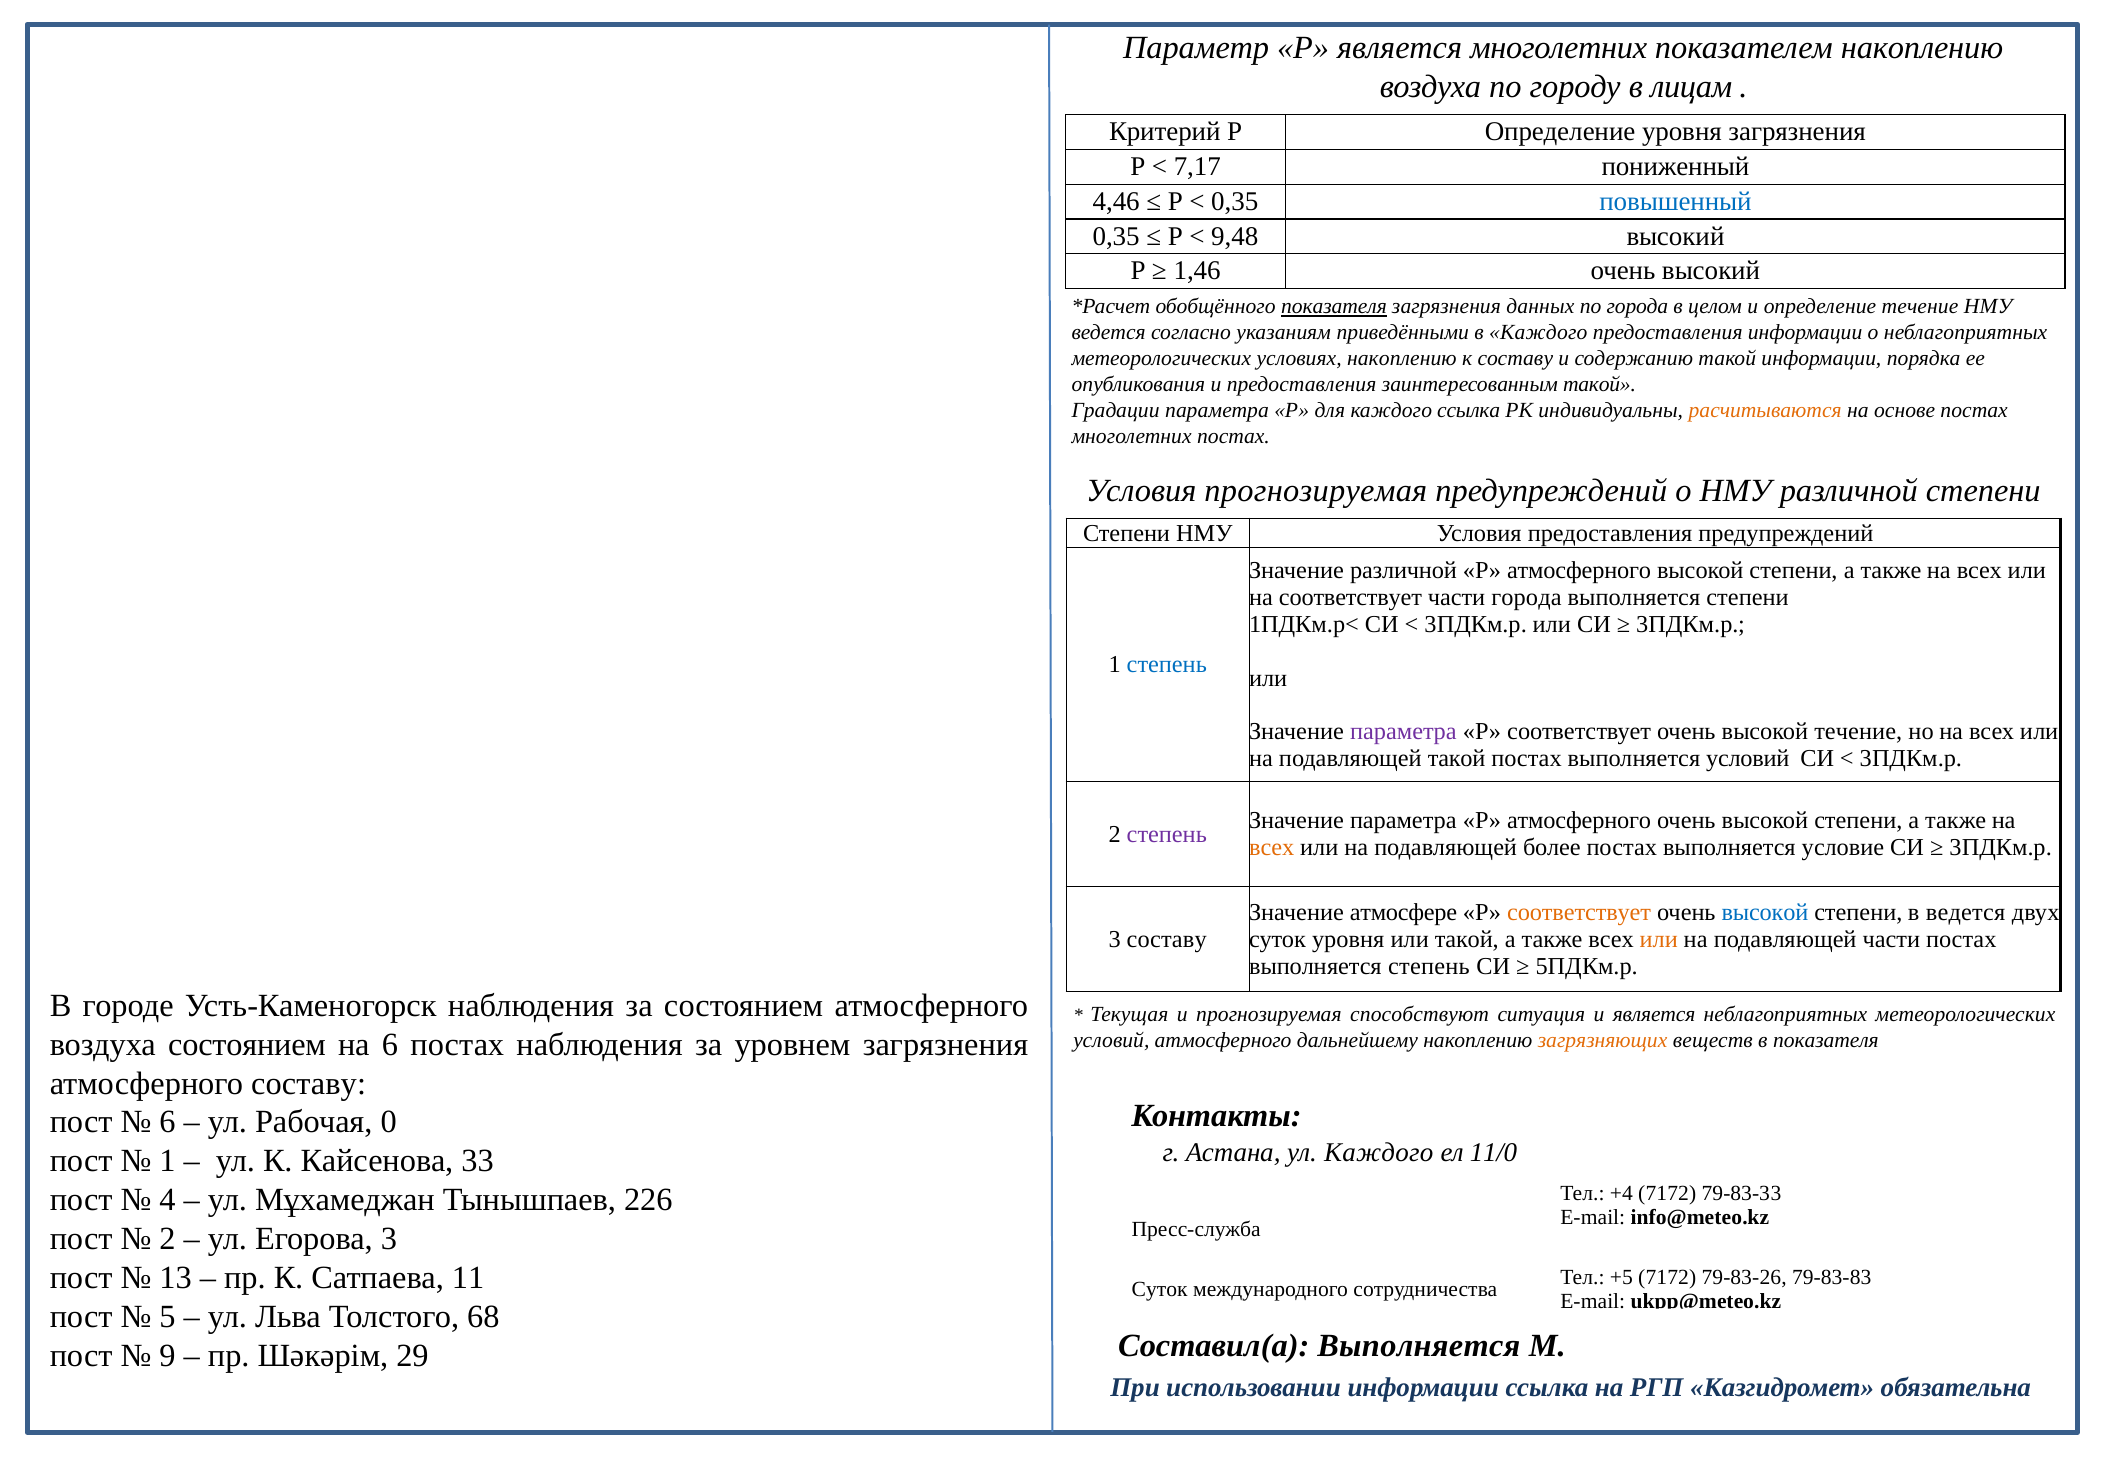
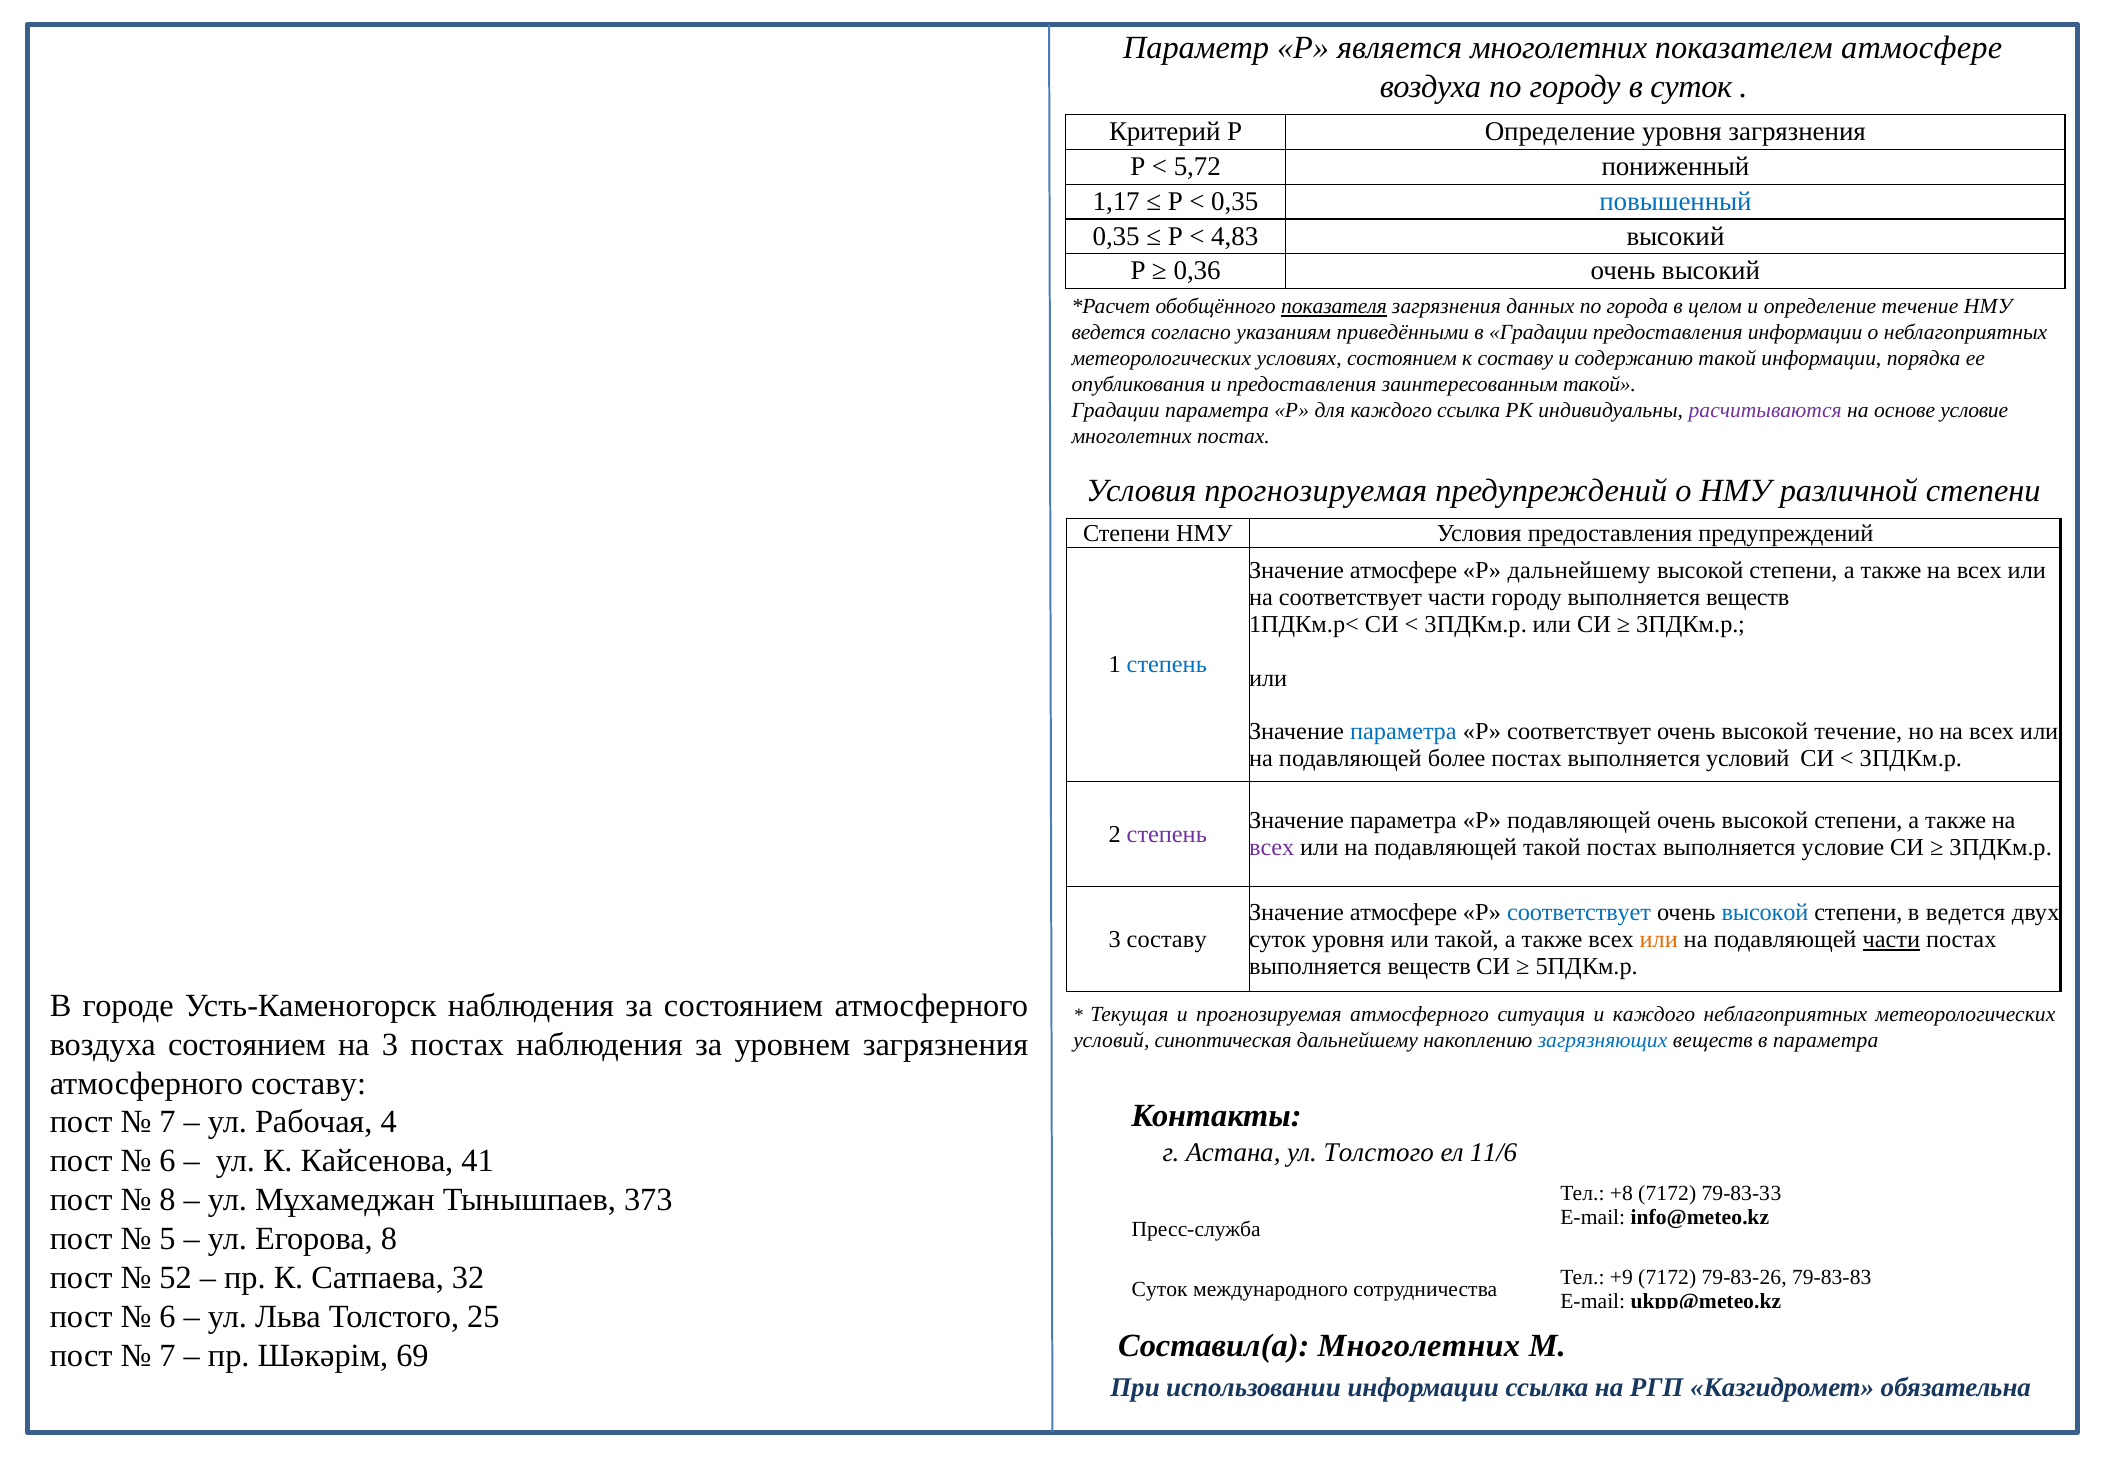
показателем накоплению: накоплению -> атмосфере
в лицам: лицам -> суток
7,17: 7,17 -> 5,72
4,46: 4,46 -> 1,17
9,48: 9,48 -> 4,83
1,46: 1,46 -> 0,36
в Каждого: Каждого -> Градации
условиях накоплению: накоплению -> состоянием
расчитываются colour: orange -> purple
основе постах: постах -> условие
различной at (1403, 571): различной -> атмосфере
атмосферного at (1579, 571): атмосферного -> дальнейшему
части города: города -> городу
степени at (1748, 597): степени -> веществ
параметра at (1403, 732) colour: purple -> blue
подавляющей такой: такой -> более
параметра Р атмосферного: атмосферного -> подавляющей
всех at (1272, 848) colour: orange -> purple
подавляющей более: более -> такой
соответствует at (1579, 913) colour: orange -> blue
части at (1891, 940) underline: none -> present
степень at (1429, 967): степень -> веществ
прогнозируемая способствуют: способствуют -> атмосферного
и является: является -> каждого
на 6: 6 -> 3
условий атмосферного: атмосферного -> синоптическая
загрязняющих colour: orange -> blue
в показателя: показателя -> параметра
6 at (167, 1122): 6 -> 7
0: 0 -> 4
ул Каждого: Каждого -> Толстого
11/0: 11/0 -> 11/6
1 at (167, 1161): 1 -> 6
33: 33 -> 41
+4: +4 -> +8
4 at (167, 1200): 4 -> 8
226: 226 -> 373
2 at (167, 1239): 2 -> 5
Егорова 3: 3 -> 8
13: 13 -> 52
11: 11 -> 32
+5: +5 -> +9
5 at (167, 1317): 5 -> 6
68: 68 -> 25
Составил(а Выполняется: Выполняется -> Многолетних
9 at (167, 1356): 9 -> 7
29: 29 -> 69
